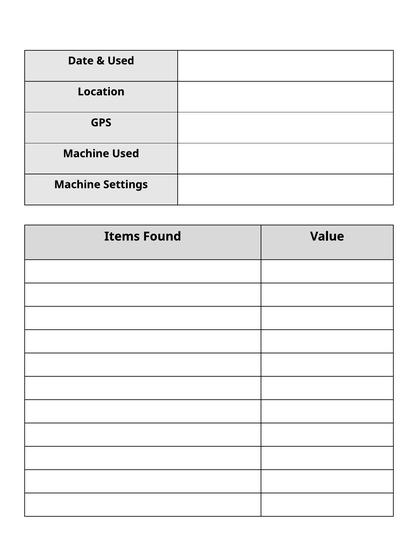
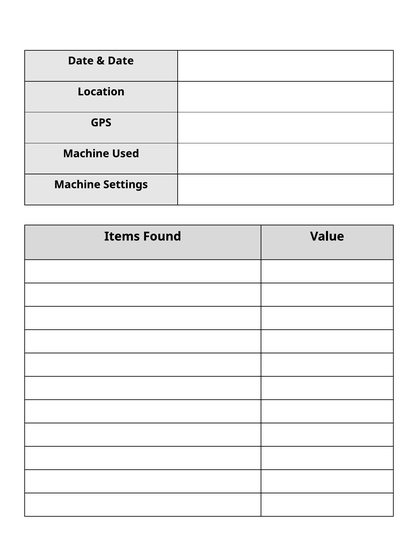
Used at (121, 61): Used -> Date
